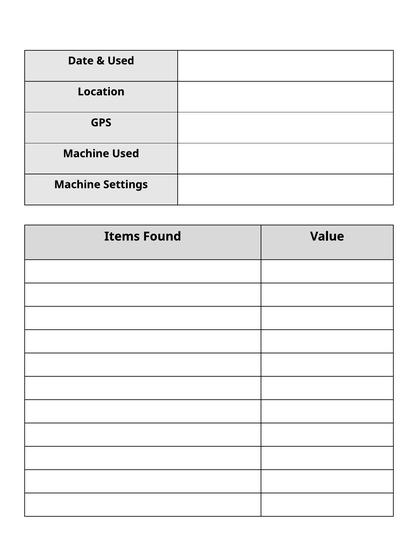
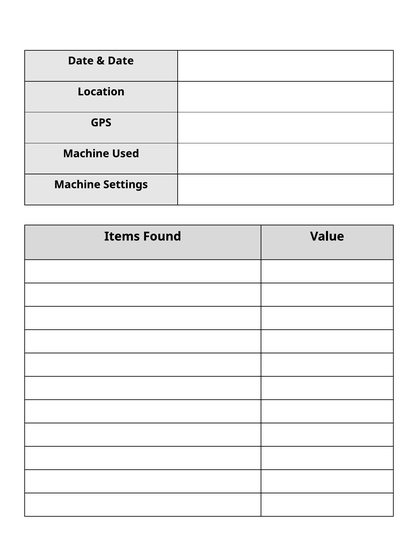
Used at (121, 61): Used -> Date
